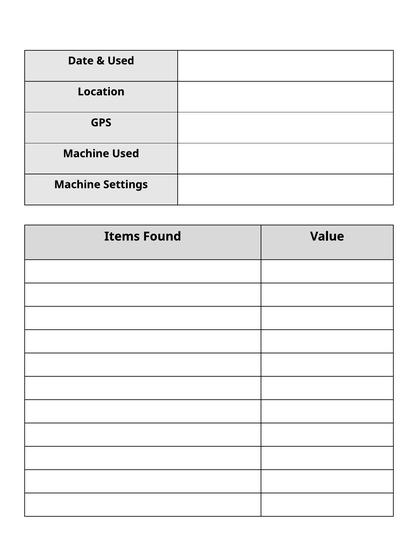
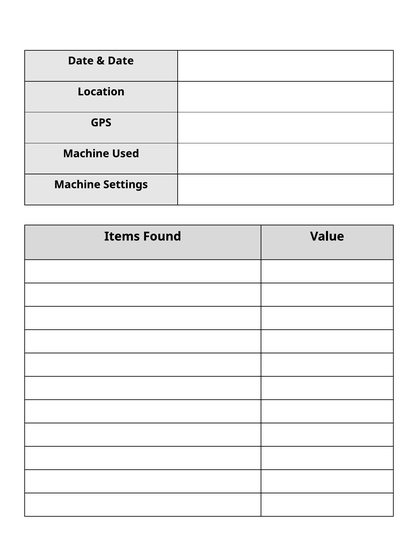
Used at (121, 61): Used -> Date
